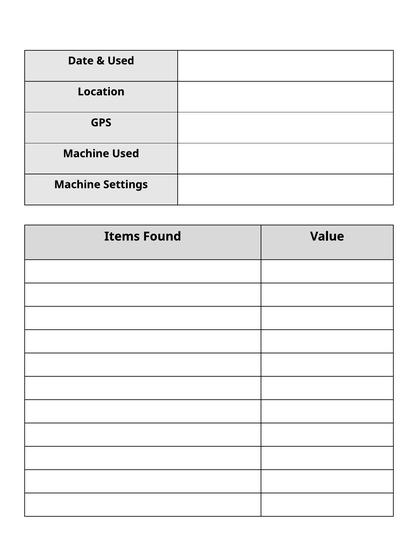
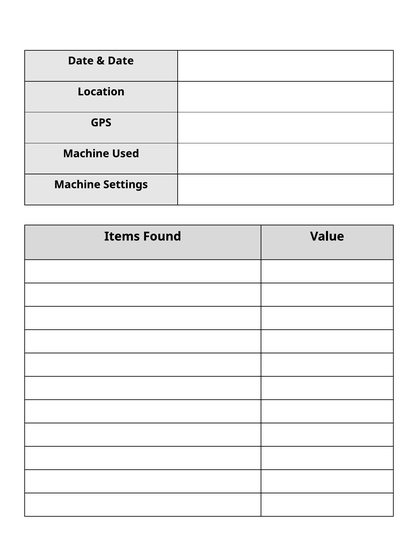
Used at (121, 61): Used -> Date
